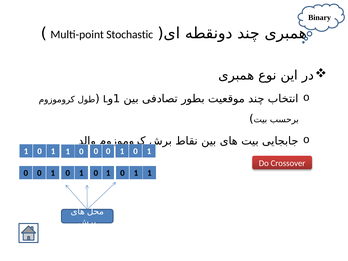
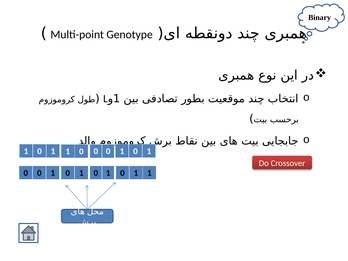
Stochastic: Stochastic -> Genotype
